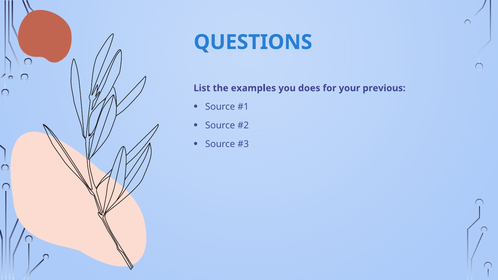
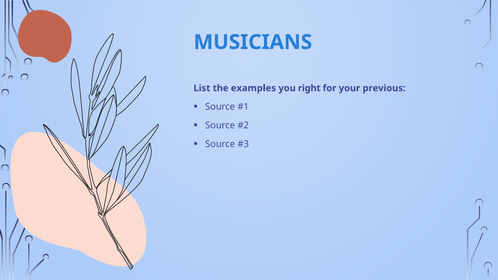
QUESTIONS: QUESTIONS -> MUSICIANS
does: does -> right
